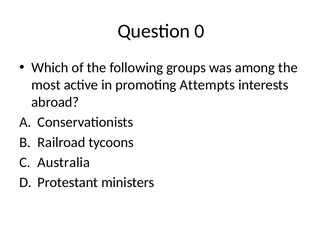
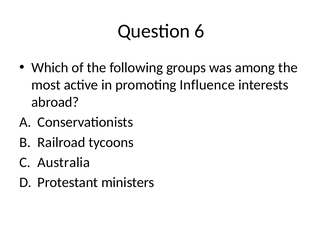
0: 0 -> 6
Attempts: Attempts -> Influence
